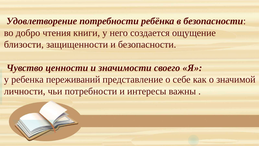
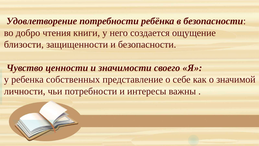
переживаний: переживаний -> собственных
